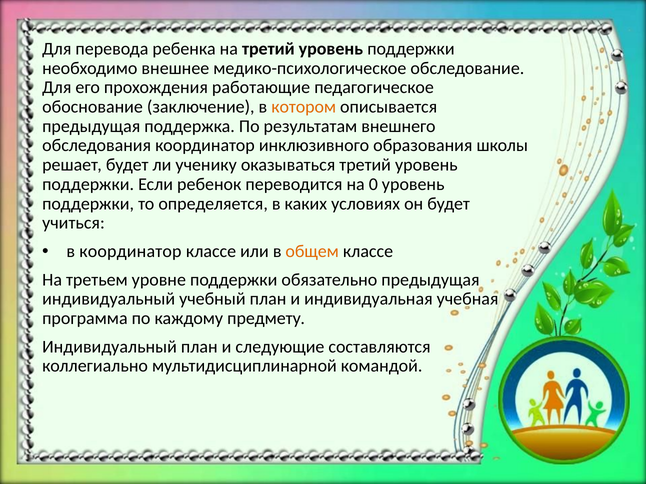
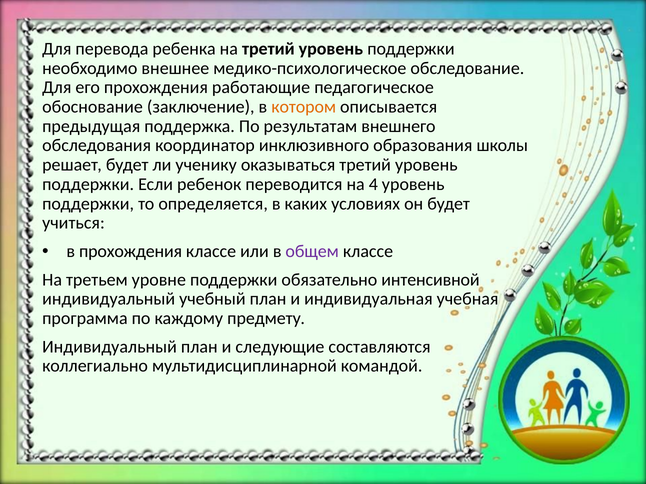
0: 0 -> 4
в координатор: координатор -> прохождения
общем colour: orange -> purple
обязательно предыдущая: предыдущая -> интенсивной
